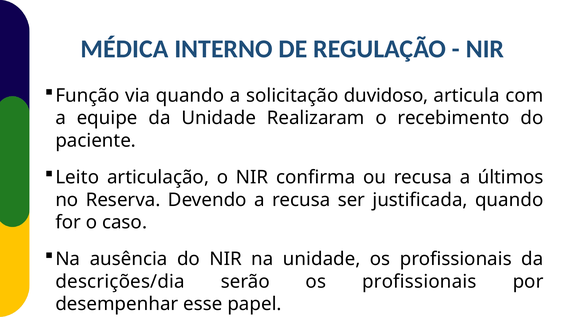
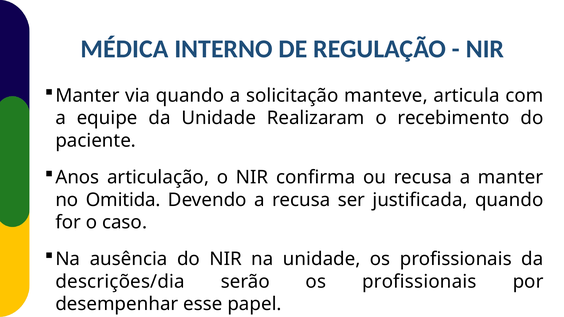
Função at (87, 96): Função -> Manter
duvidoso: duvidoso -> manteve
Leito: Leito -> Anos
a últimos: últimos -> manter
Reserva: Reserva -> Omitida
